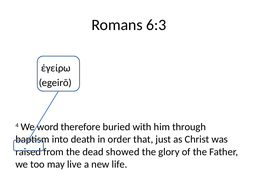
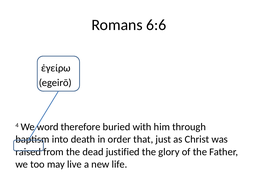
6:3: 6:3 -> 6:6
showed: showed -> justified
